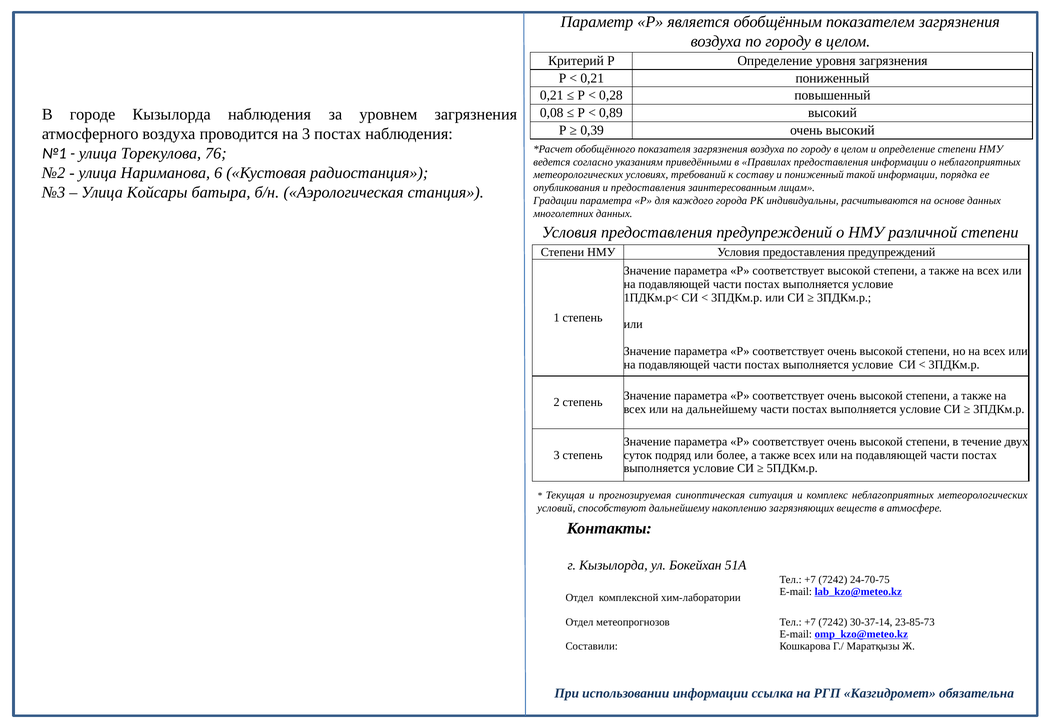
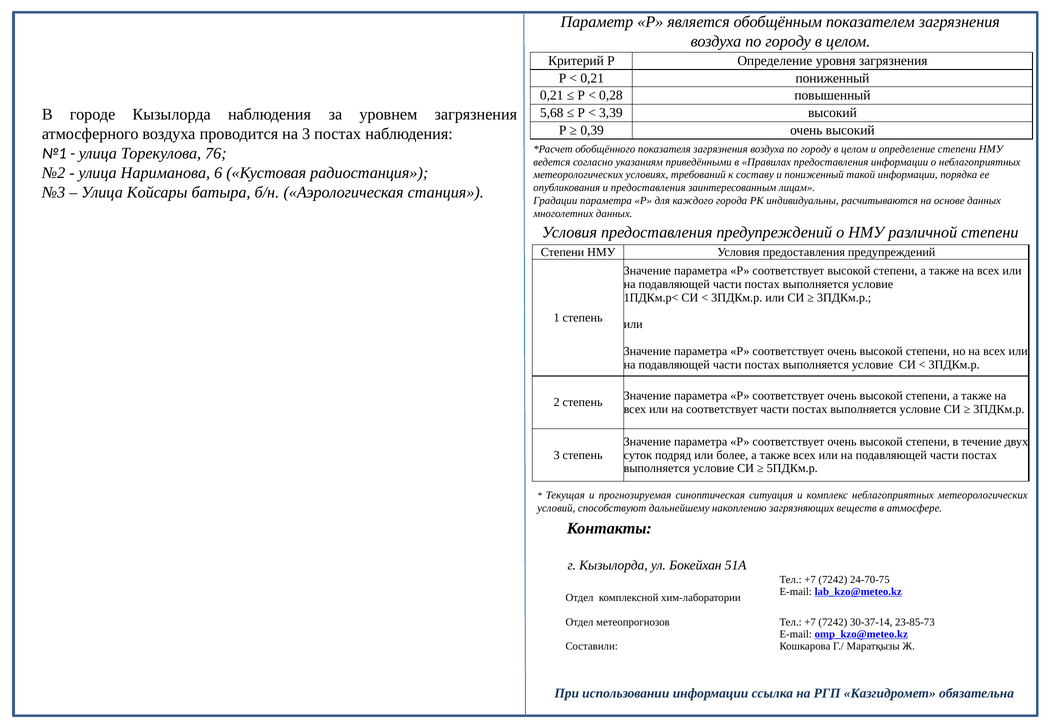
0,08: 0,08 -> 5,68
0,89: 0,89 -> 3,39
на дальнейшему: дальнейшему -> соответствует
